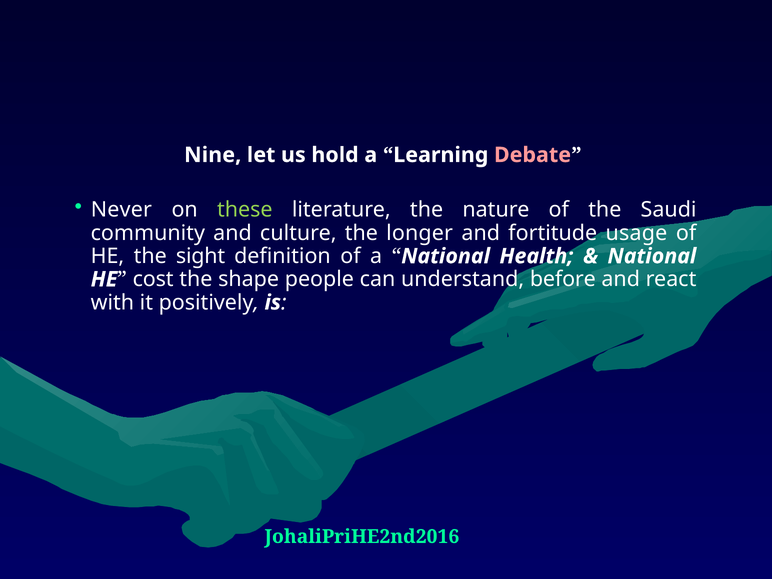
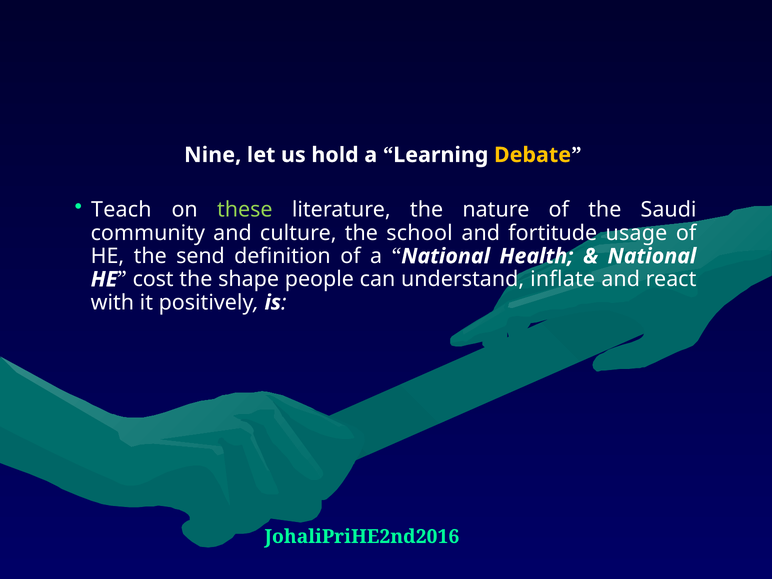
Debate colour: pink -> yellow
Never: Never -> Teach
longer: longer -> school
sight: sight -> send
before: before -> inflate
